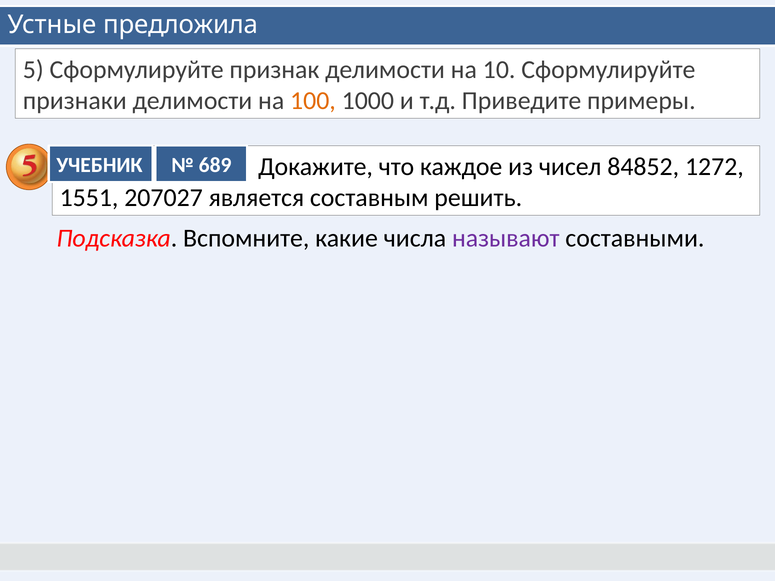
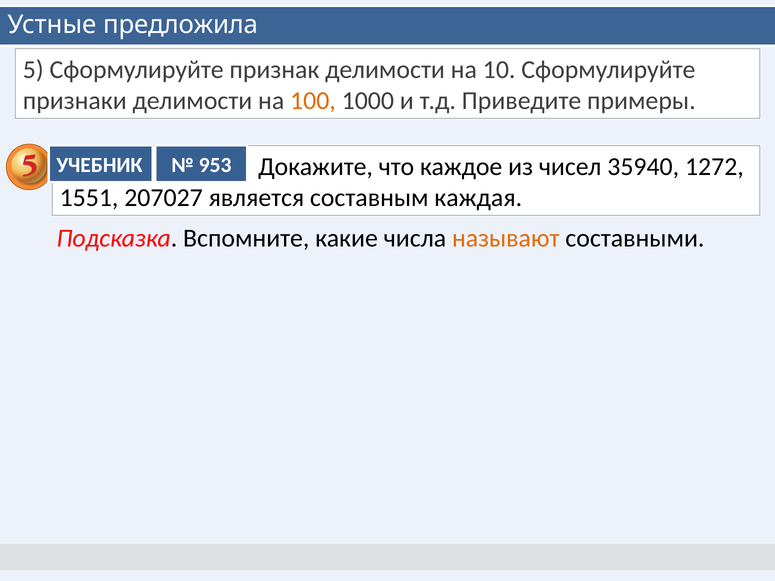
84852: 84852 -> 35940
689: 689 -> 953
решить: решить -> каждая
называют colour: purple -> orange
